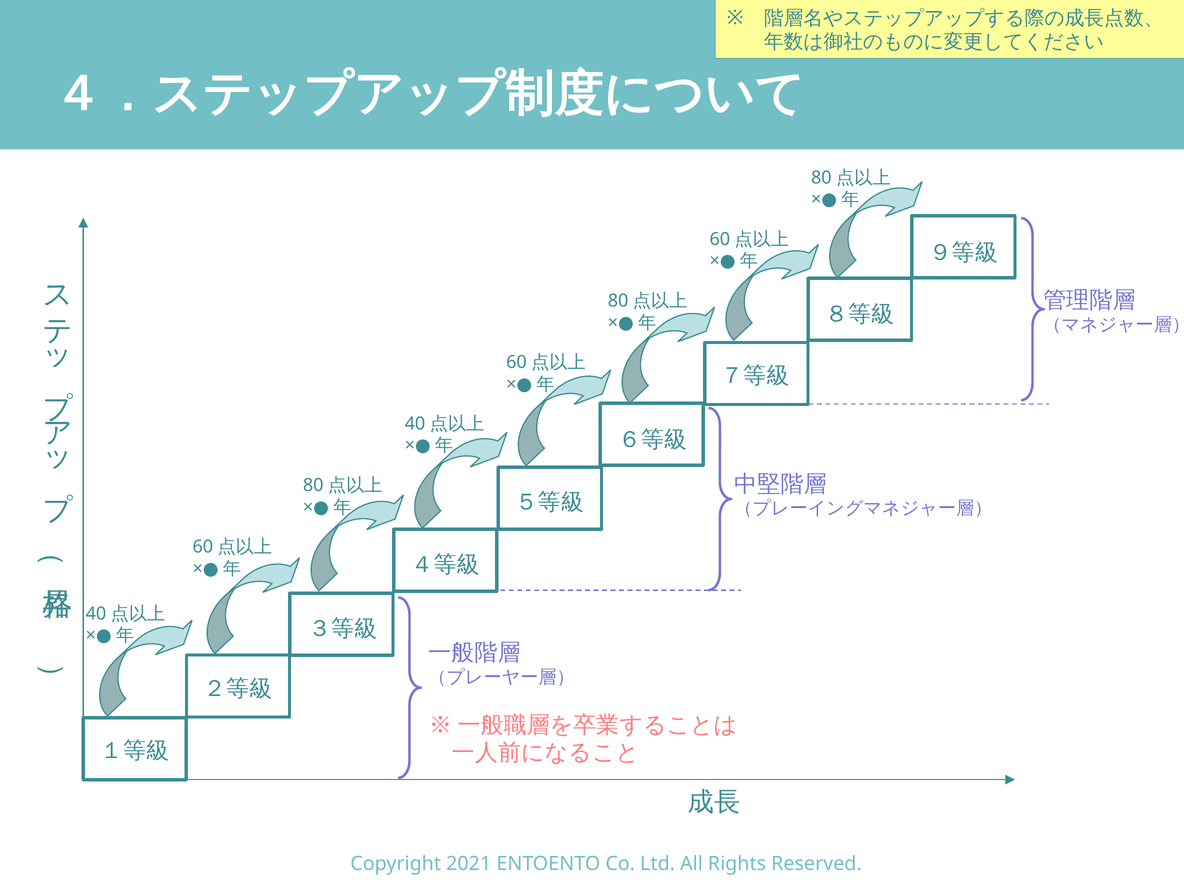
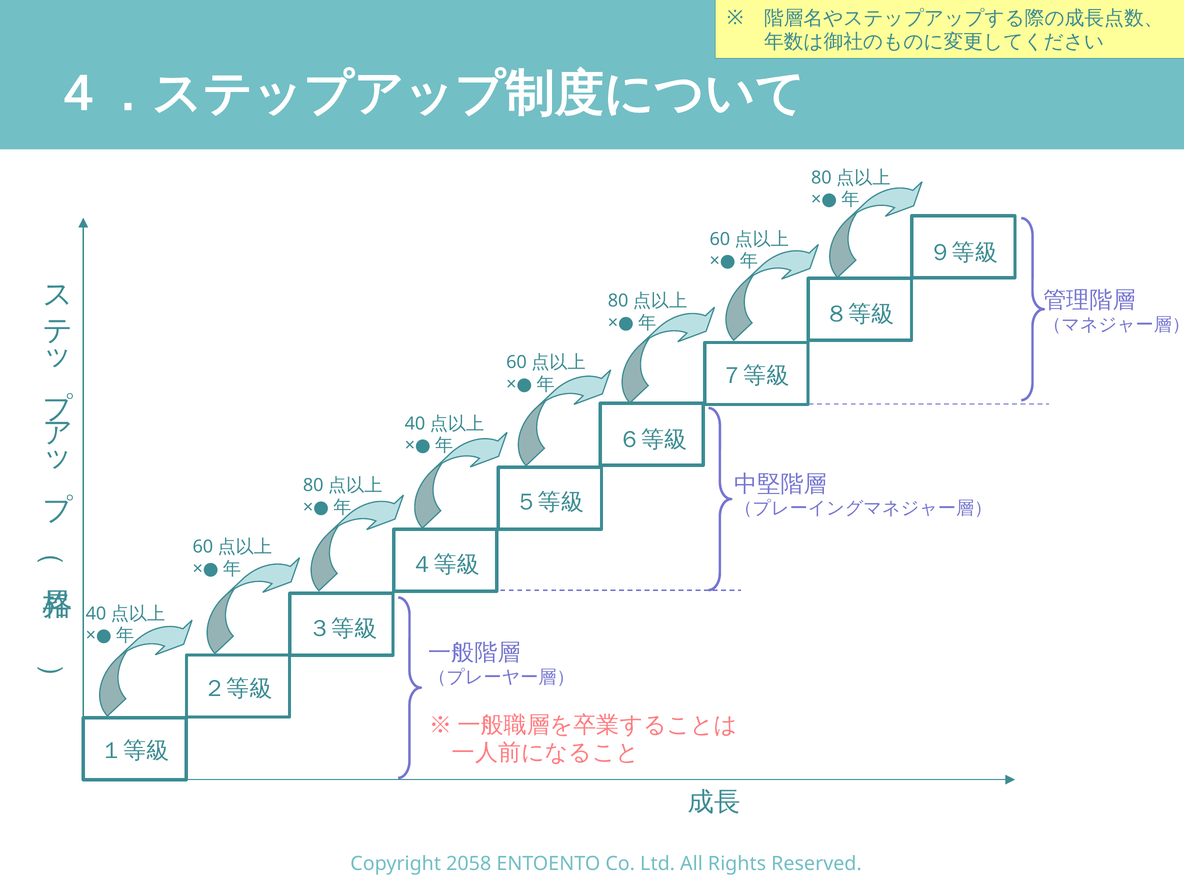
2021: 2021 -> 2058
